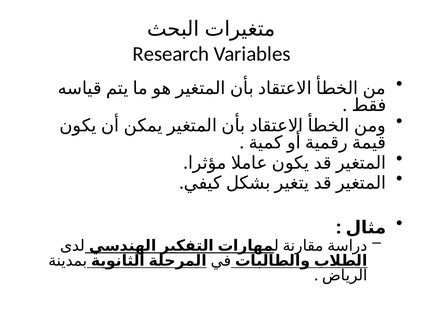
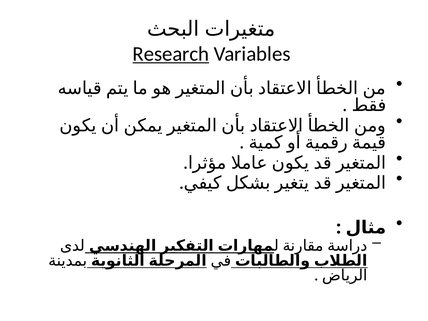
Research underline: none -> present
